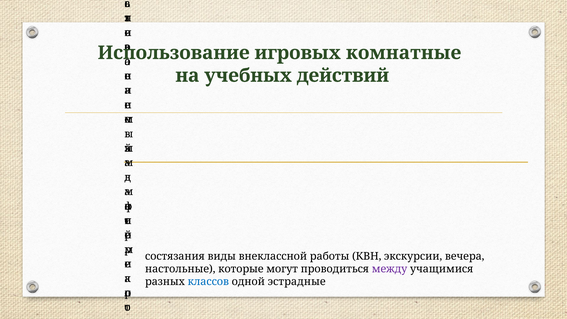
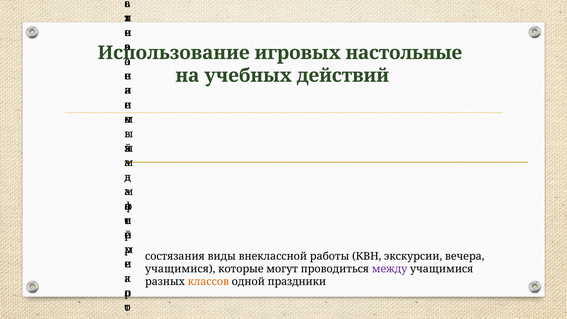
комнатные: комнатные -> настольные
настольные at (180, 269): настольные -> учащимися
классов colour: blue -> orange
эстрадные: эстрадные -> праздники
